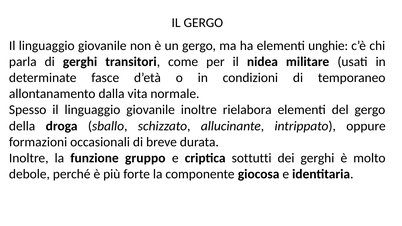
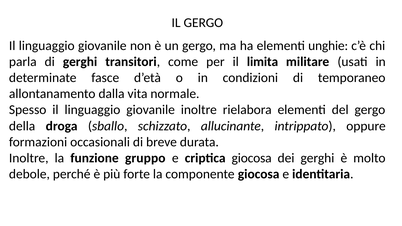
nidea: nidea -> limita
criptica sottutti: sottutti -> giocosa
